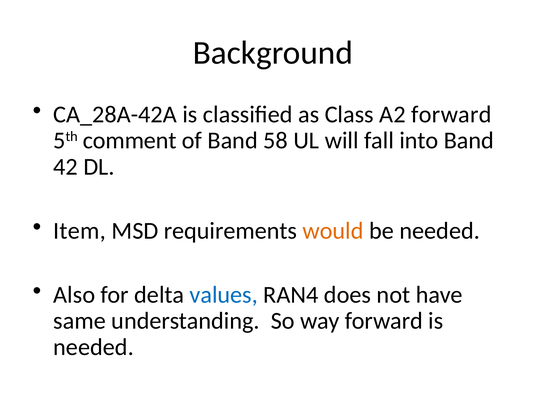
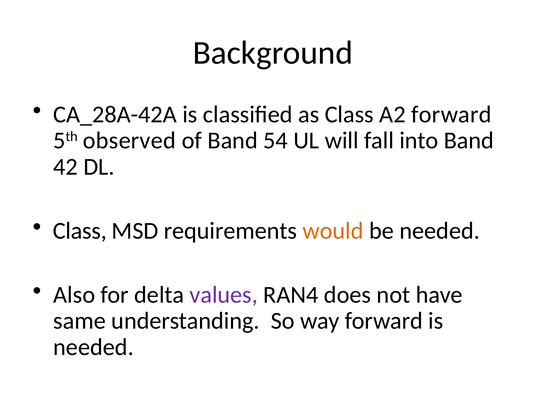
comment: comment -> observed
58: 58 -> 54
Item at (80, 231): Item -> Class
values colour: blue -> purple
